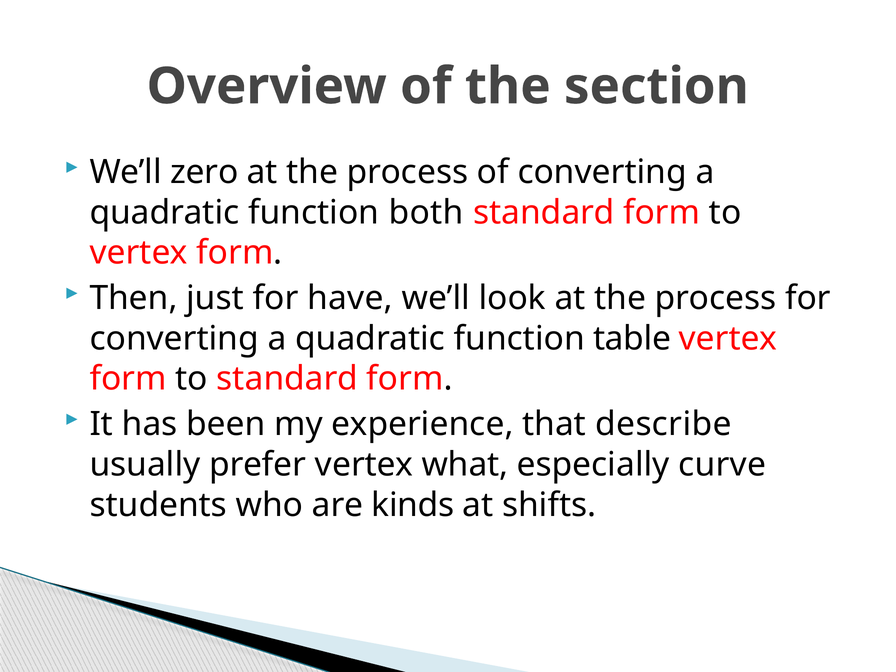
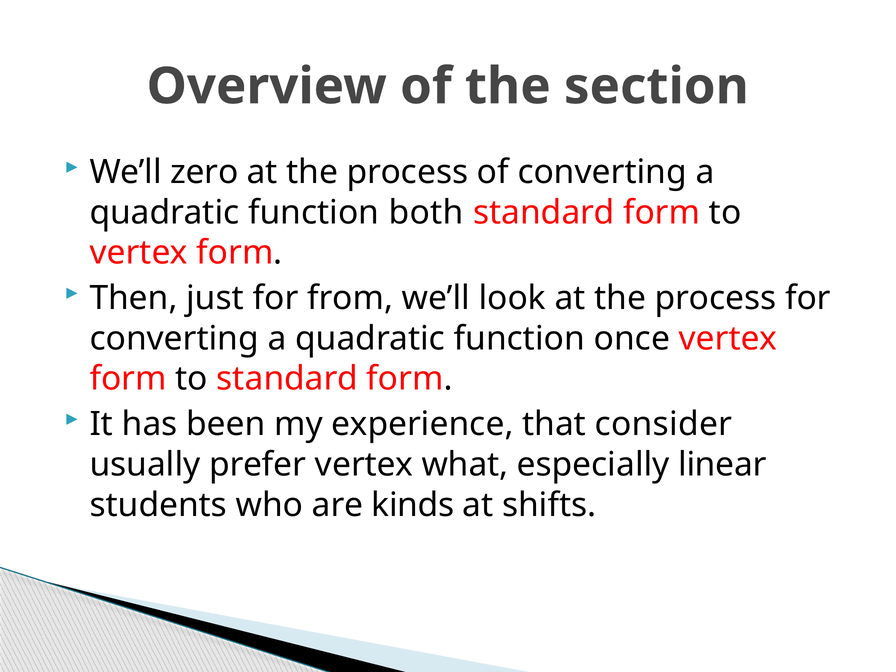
have: have -> from
table: table -> once
describe: describe -> consider
curve: curve -> linear
